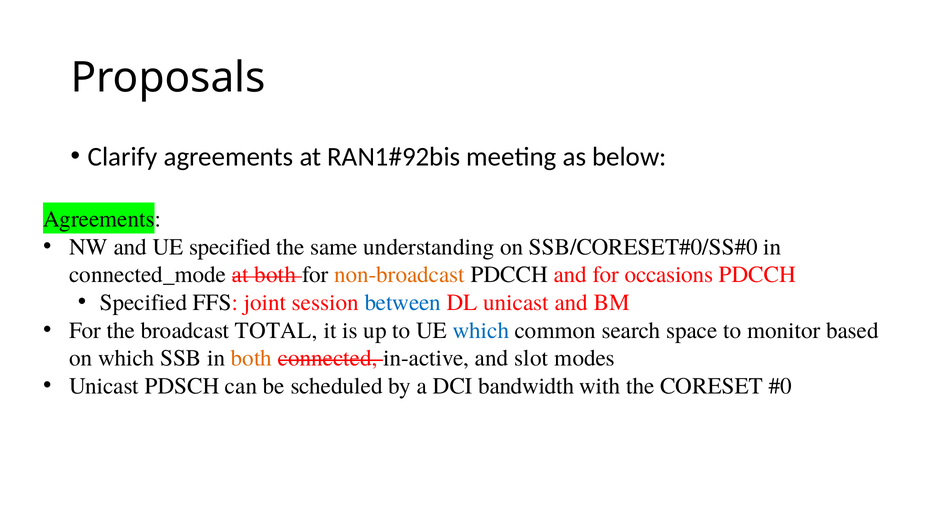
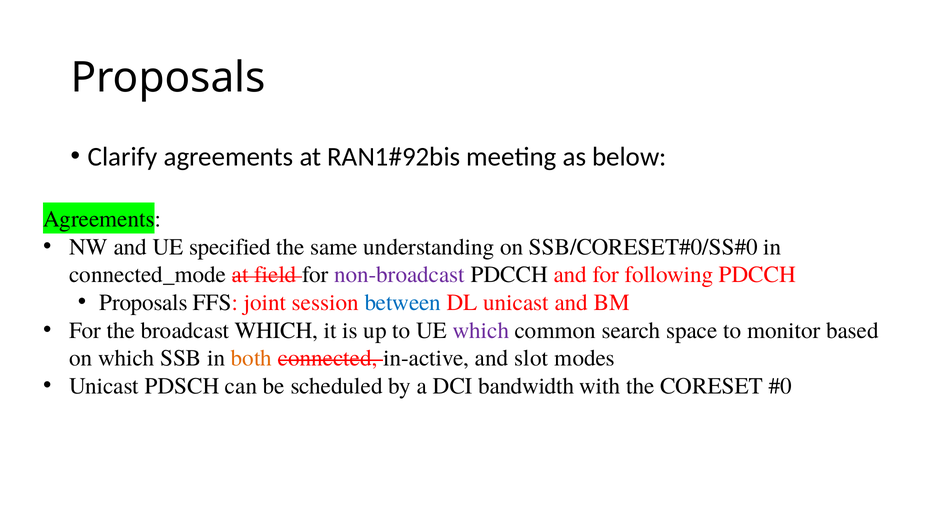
at both: both -> field
non-broadcast colour: orange -> purple
occasions: occasions -> following
Specified at (143, 303): Specified -> Proposals
broadcast TOTAL: TOTAL -> WHICH
which at (481, 330) colour: blue -> purple
